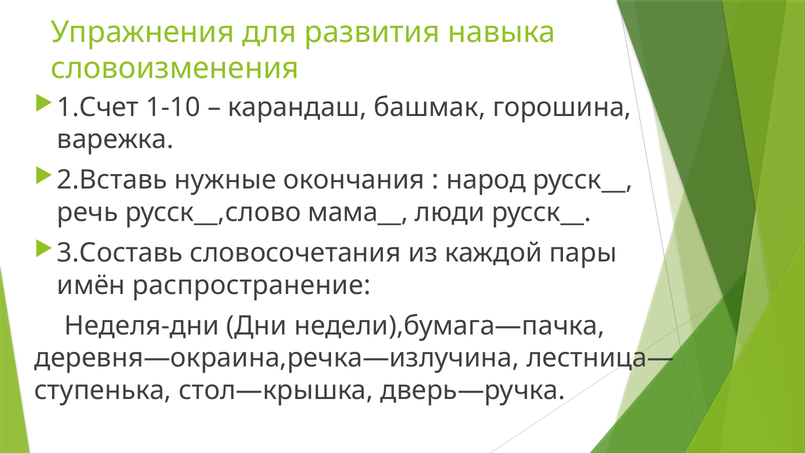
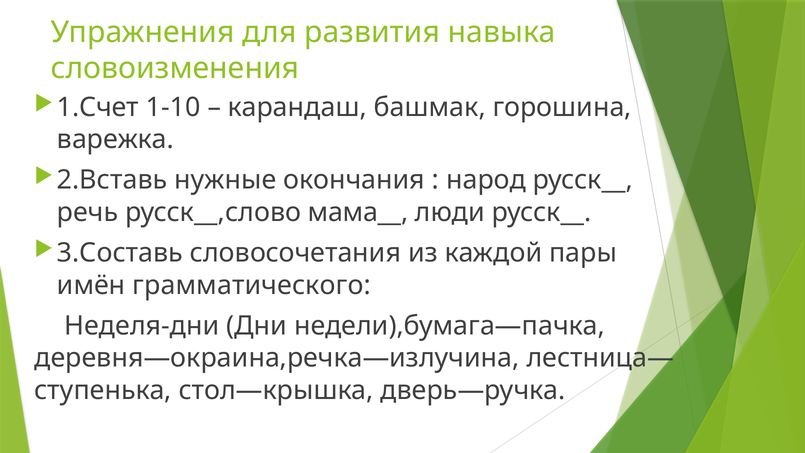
распространение: распространение -> грамматического
